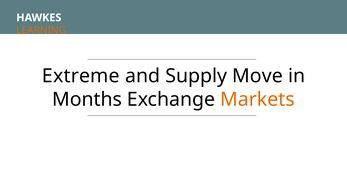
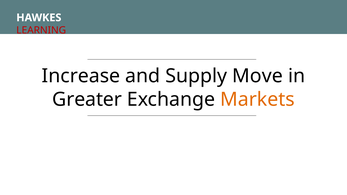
LEARNING colour: orange -> red
Extreme: Extreme -> Increase
Months: Months -> Greater
